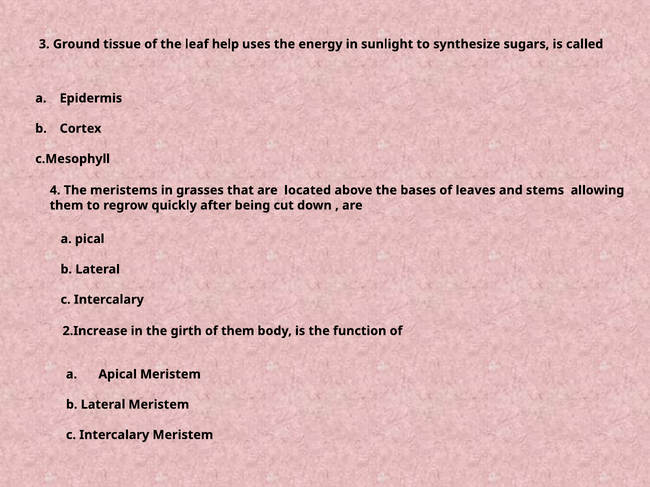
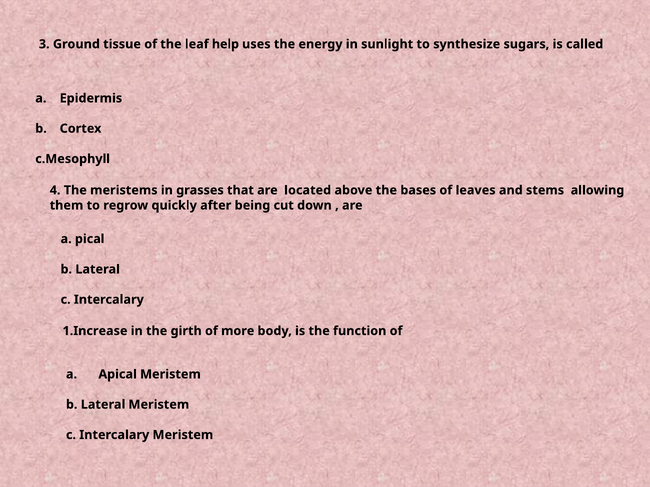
2.Increase: 2.Increase -> 1.Increase
of them: them -> more
